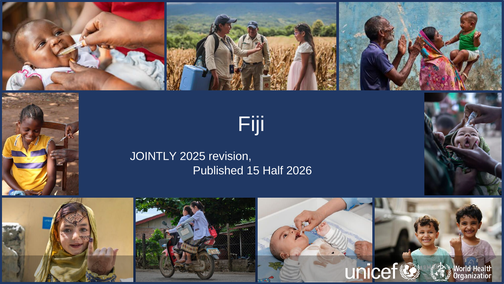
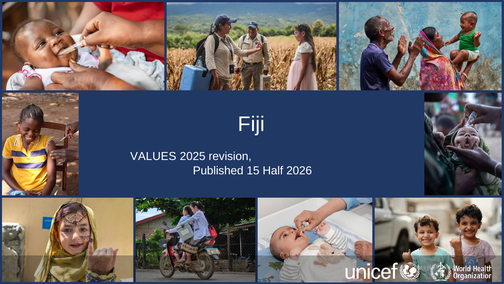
JOINTLY: JOINTLY -> VALUES
